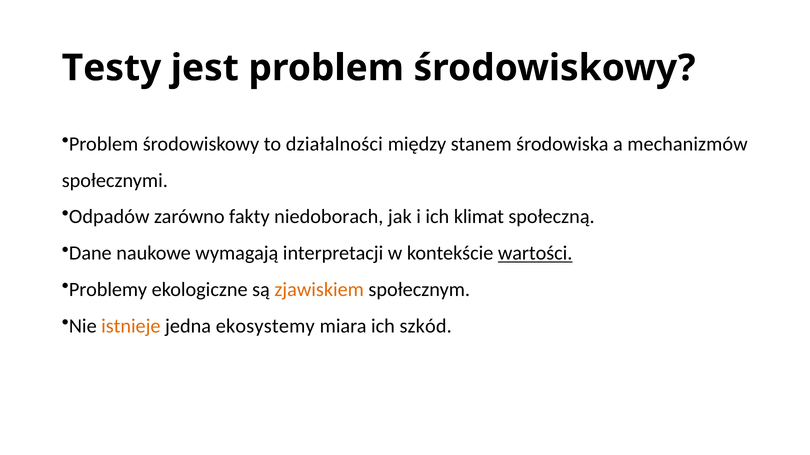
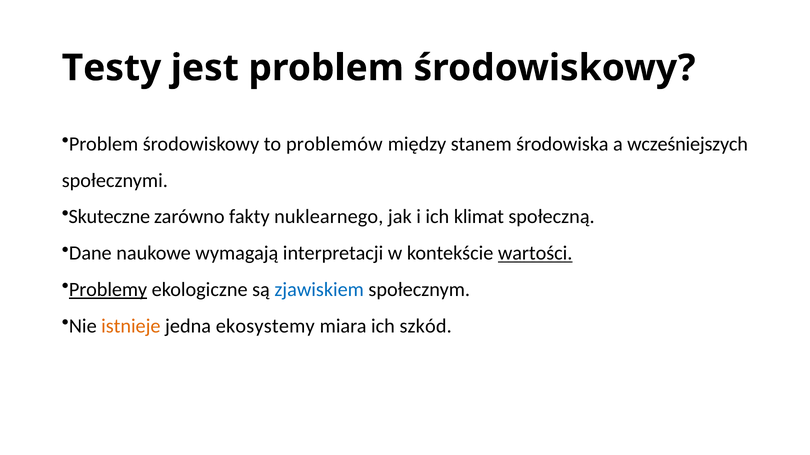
działalności: działalności -> problemów
mechanizmów: mechanizmów -> wcześniejszych
Odpadów: Odpadów -> Skuteczne
niedoborach: niedoborach -> nuklearnego
Problemy underline: none -> present
zjawiskiem colour: orange -> blue
